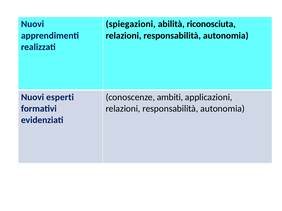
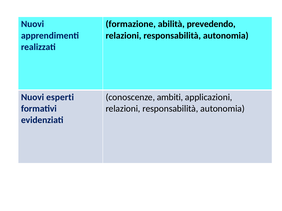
spiegazioni: spiegazioni -> formazione
riconosciuta: riconosciuta -> prevedendo
